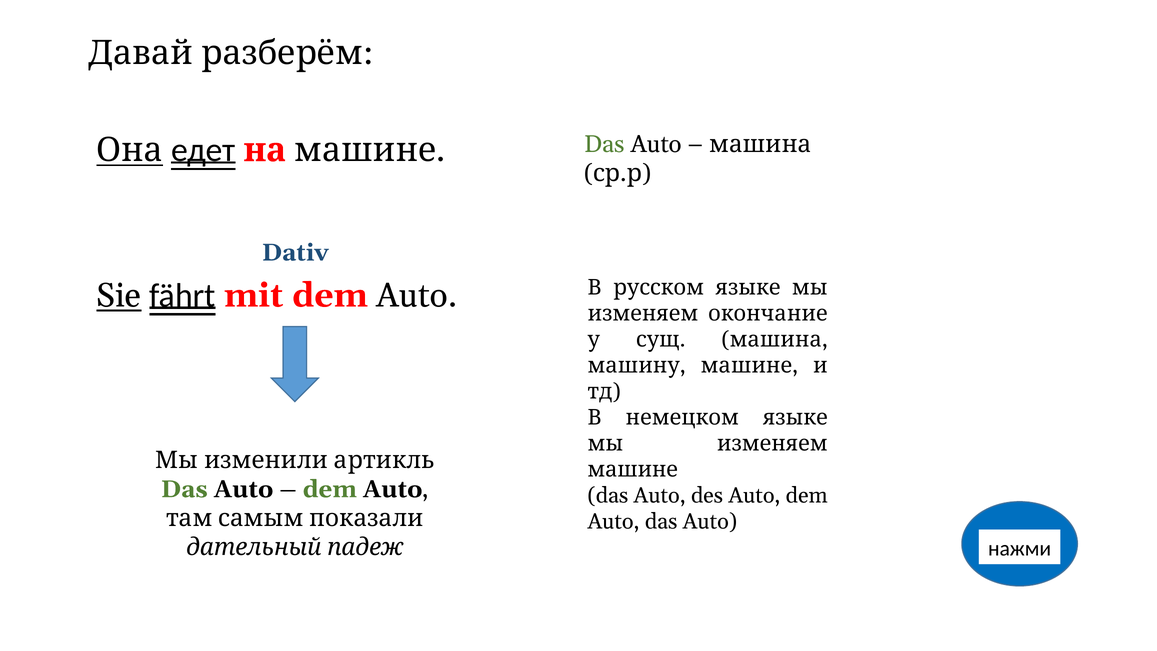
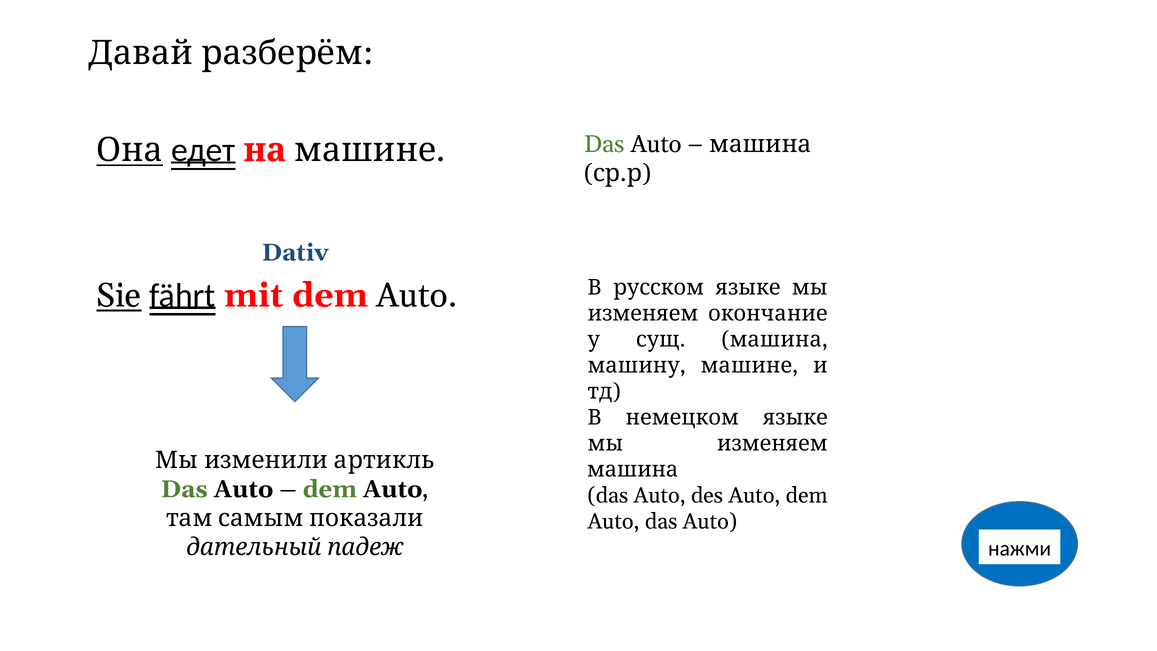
машине at (633, 470): машине -> машина
